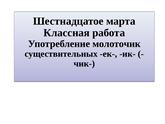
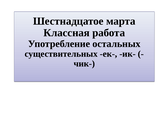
молоточик: молоточик -> остальных
